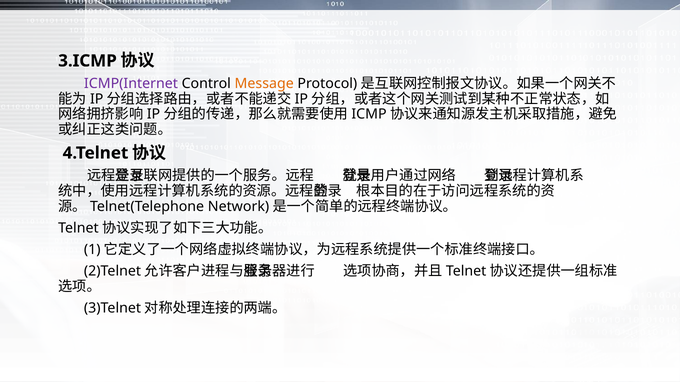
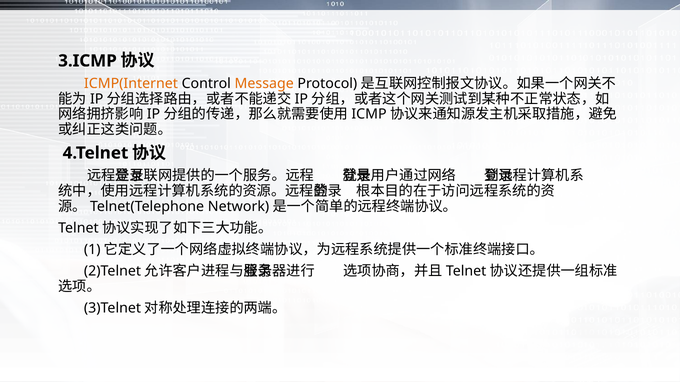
ICMP(Internet colour: purple -> orange
